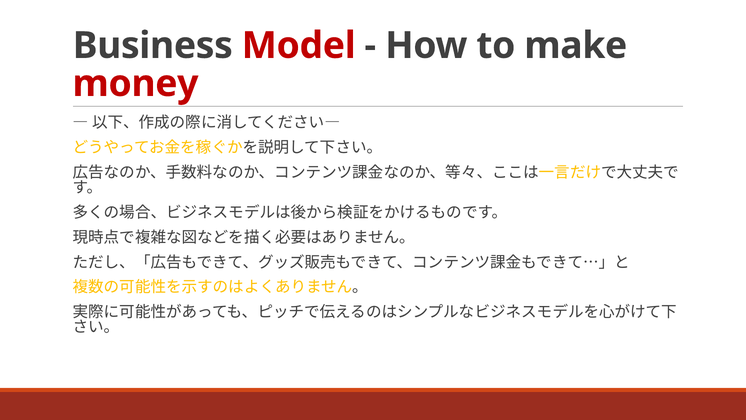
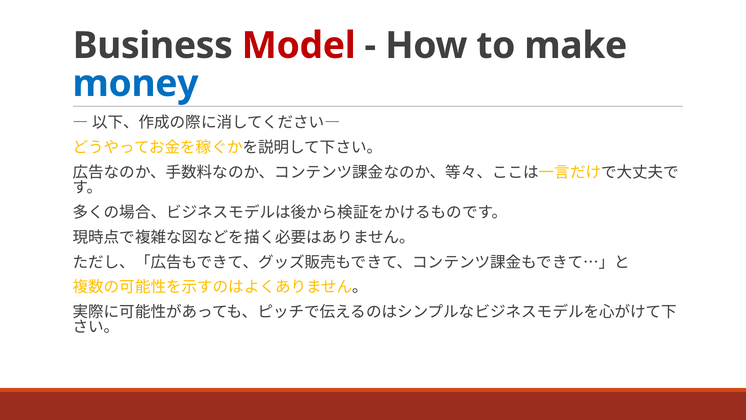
money colour: red -> blue
